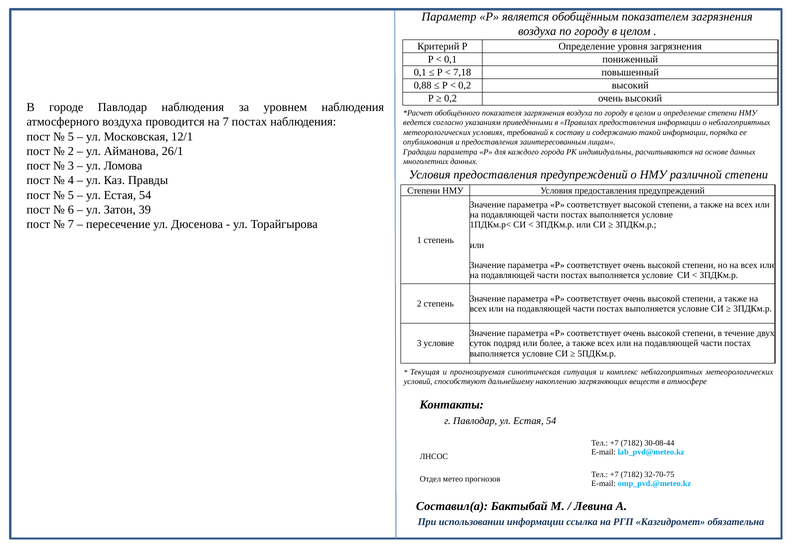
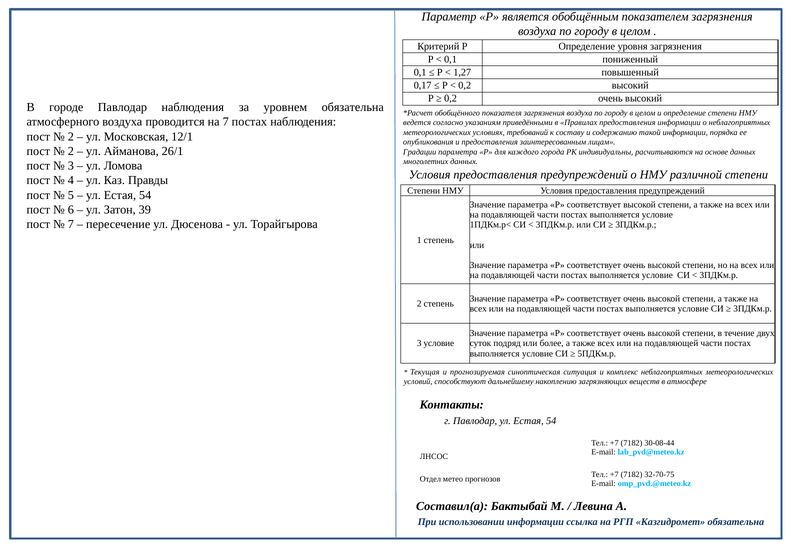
7,18: 7,18 -> 1,27
0,88: 0,88 -> 0,17
уровнем наблюдения: наблюдения -> обязательна
5 at (71, 137): 5 -> 2
